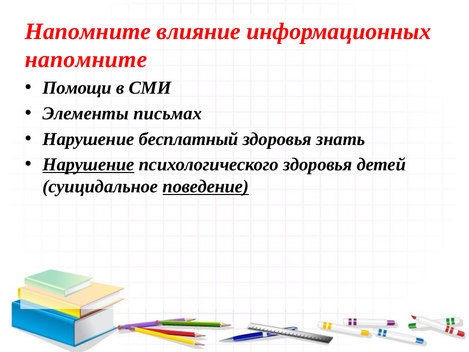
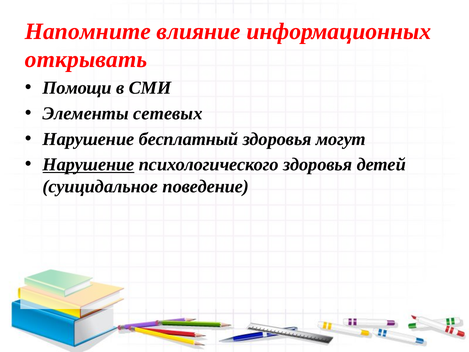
напомните at (86, 60): напомните -> открывать
письмах: письмах -> сетевых
знать: знать -> могут
поведение underline: present -> none
